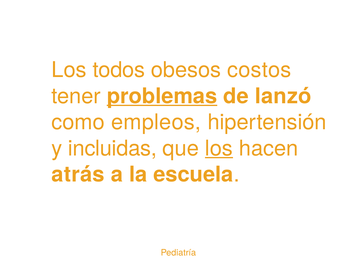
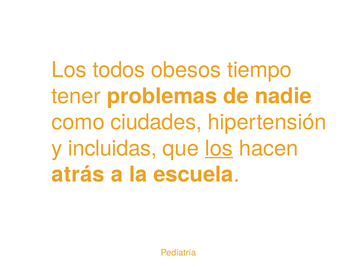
costos: costos -> tiempo
problemas underline: present -> none
lanzó: lanzó -> nadie
empleos: empleos -> ciudades
